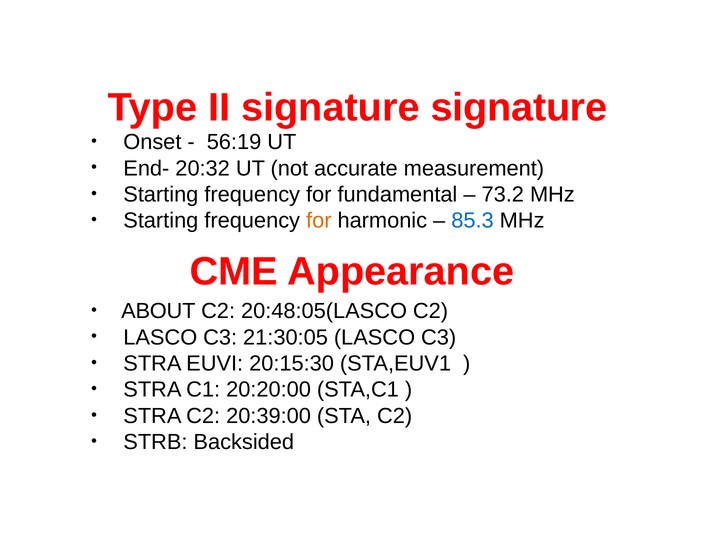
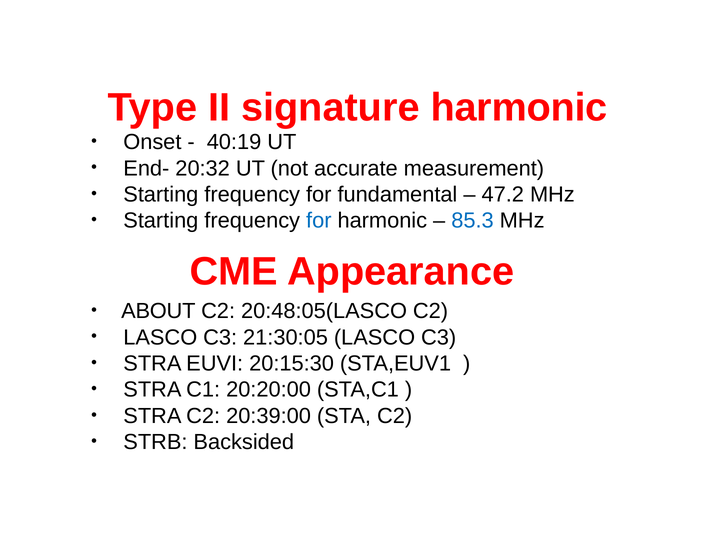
signature signature: signature -> harmonic
56:19: 56:19 -> 40:19
73.2: 73.2 -> 47.2
for at (319, 221) colour: orange -> blue
